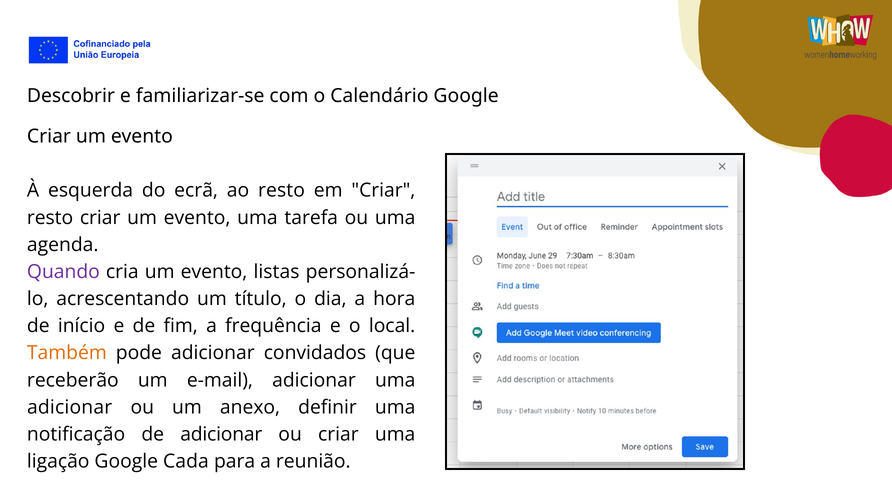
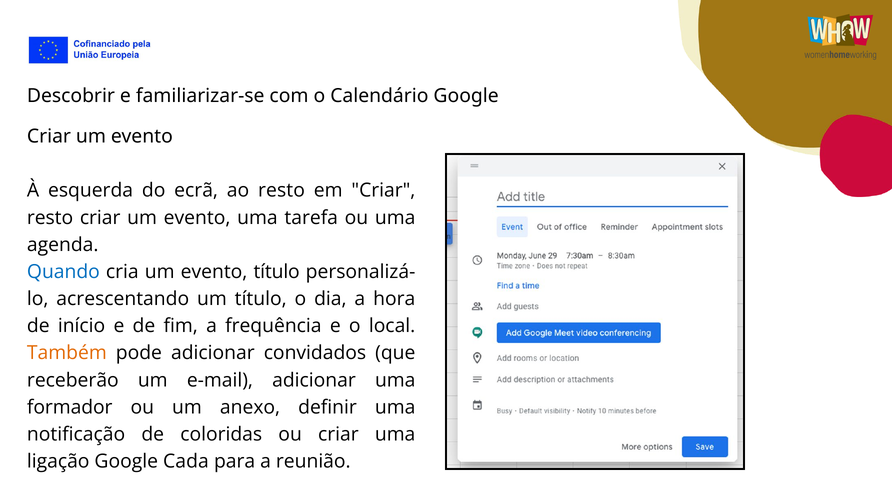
Quando colour: purple -> blue
evento listas: listas -> título
adicionar at (70, 407): adicionar -> formador
de adicionar: adicionar -> coloridas
